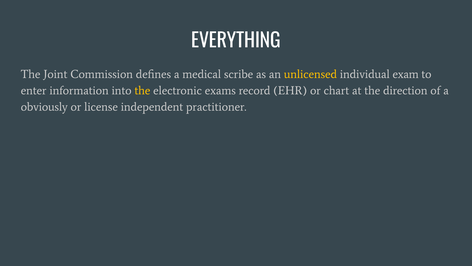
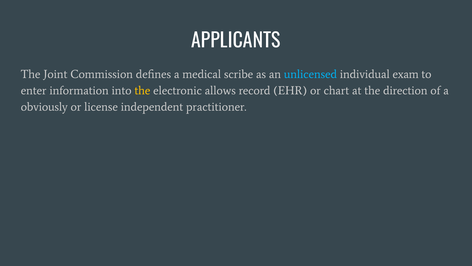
EVERYTHING: EVERYTHING -> APPLICANTS
unlicensed colour: yellow -> light blue
exams: exams -> allows
